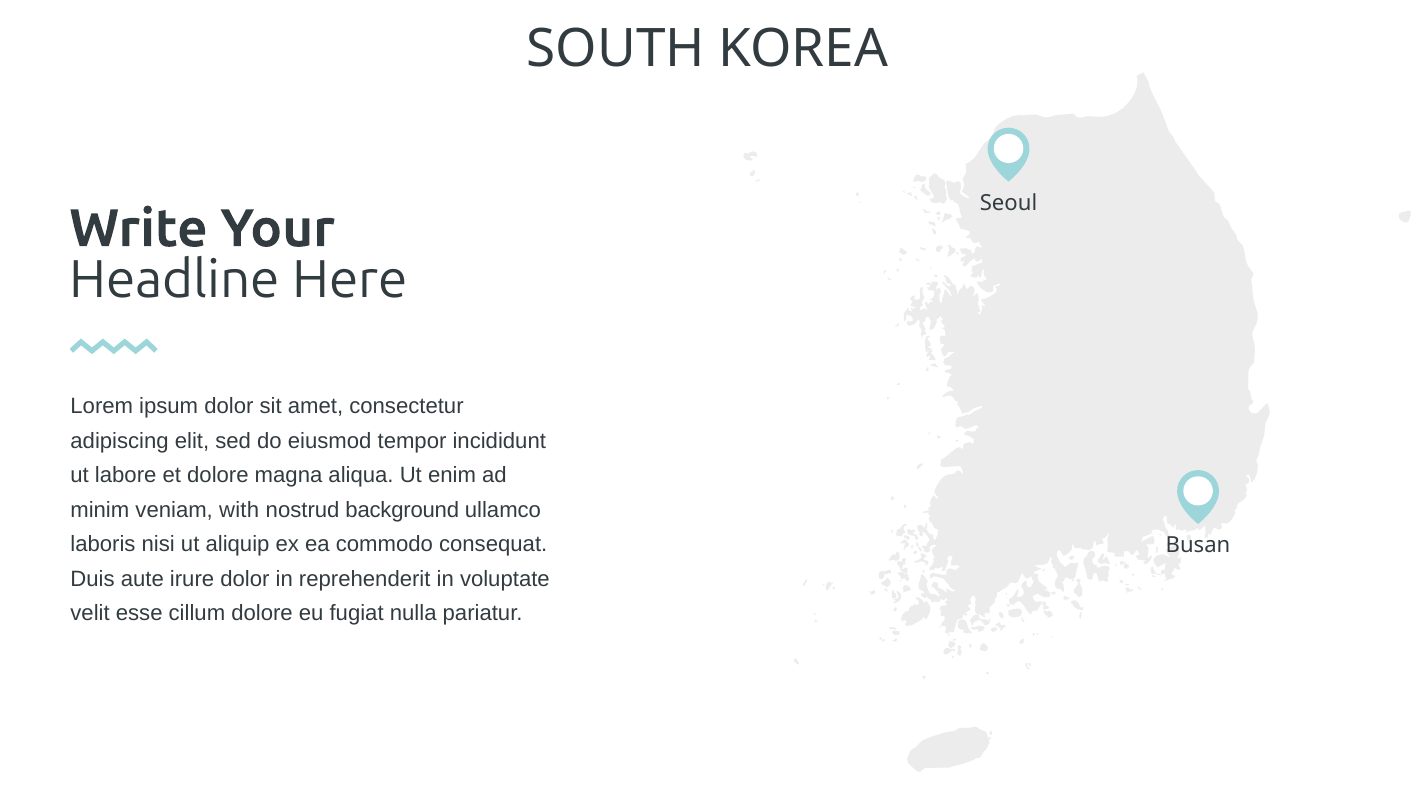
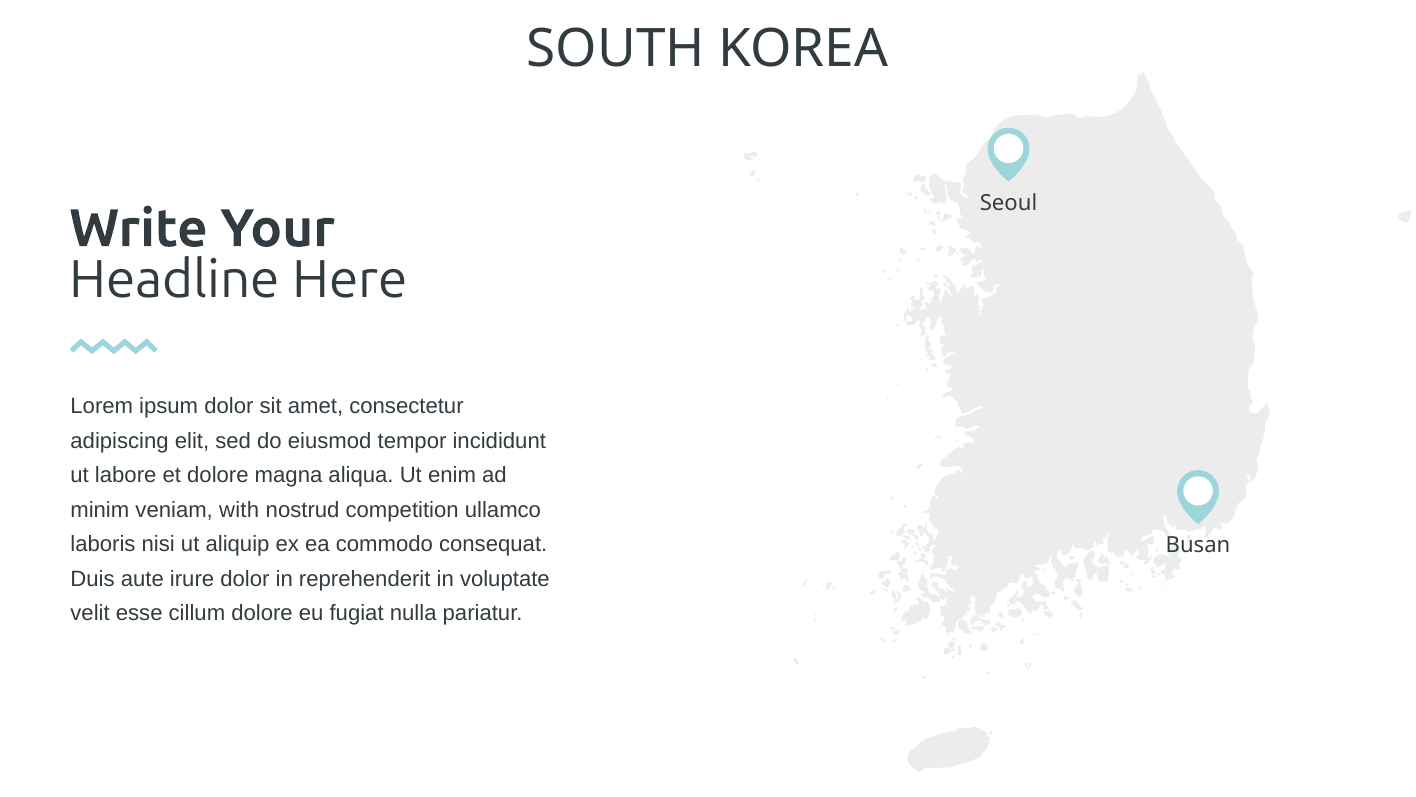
background: background -> competition
